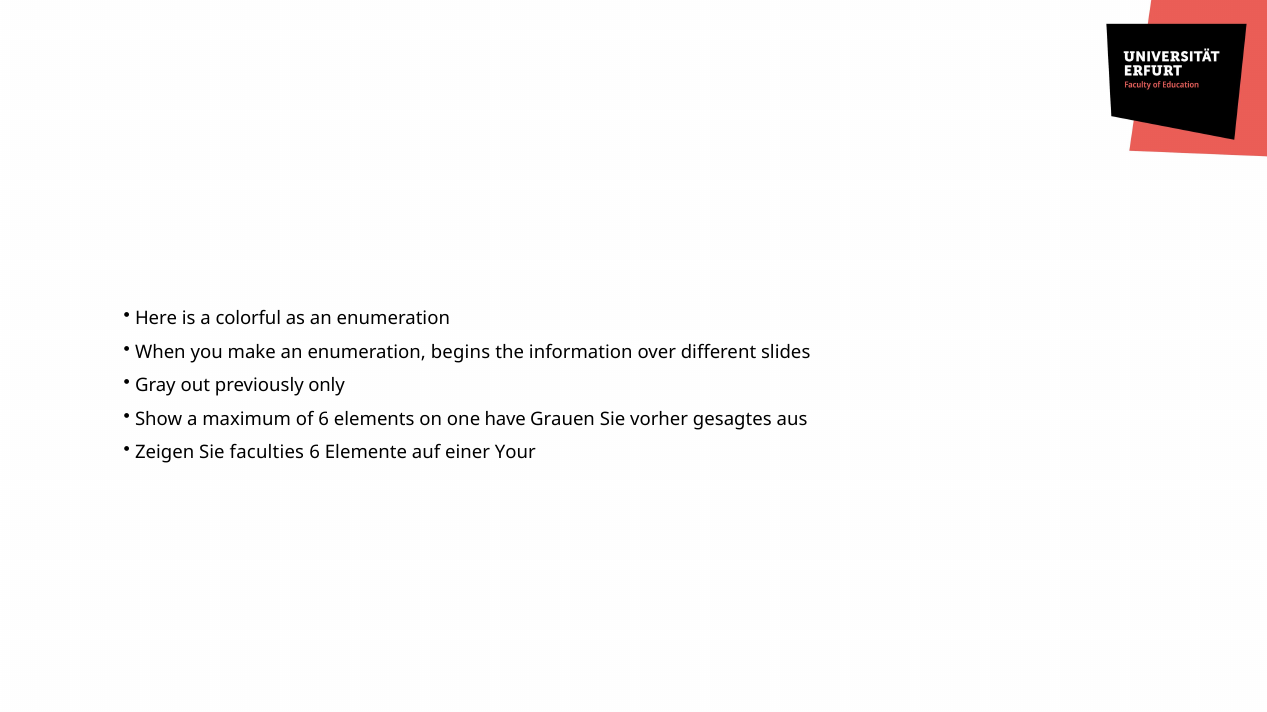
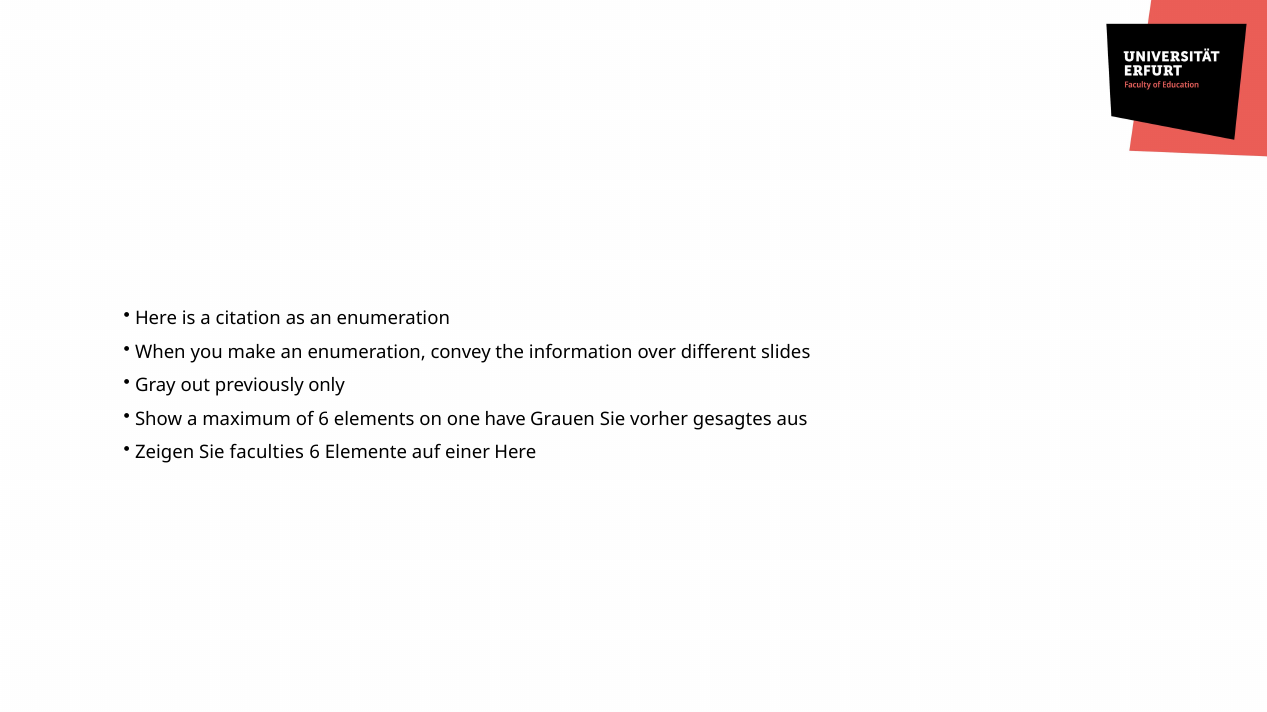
colorful: colorful -> citation
begins: begins -> convey
einer Your: Your -> Here
